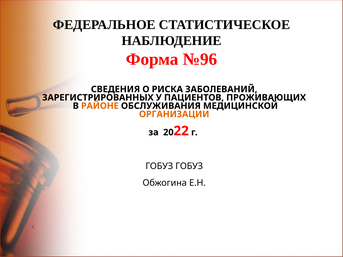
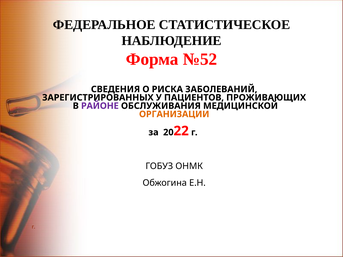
№96: №96 -> №52
РАЙОНЕ colour: orange -> purple
ГОБУЗ ГОБУЗ: ГОБУЗ -> ОНМК
